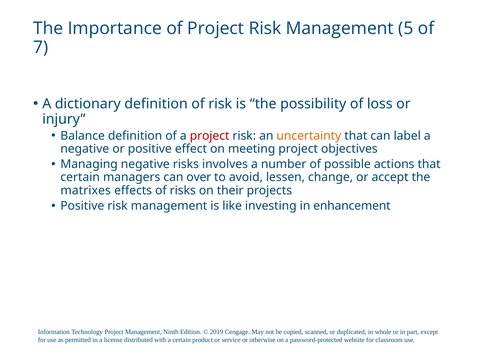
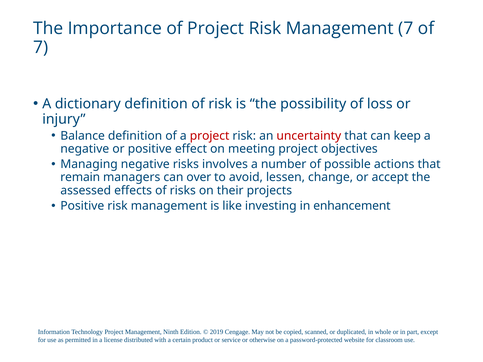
Management 5: 5 -> 7
uncertainty colour: orange -> red
label: label -> keep
certain at (80, 177): certain -> remain
matrixes: matrixes -> assessed
